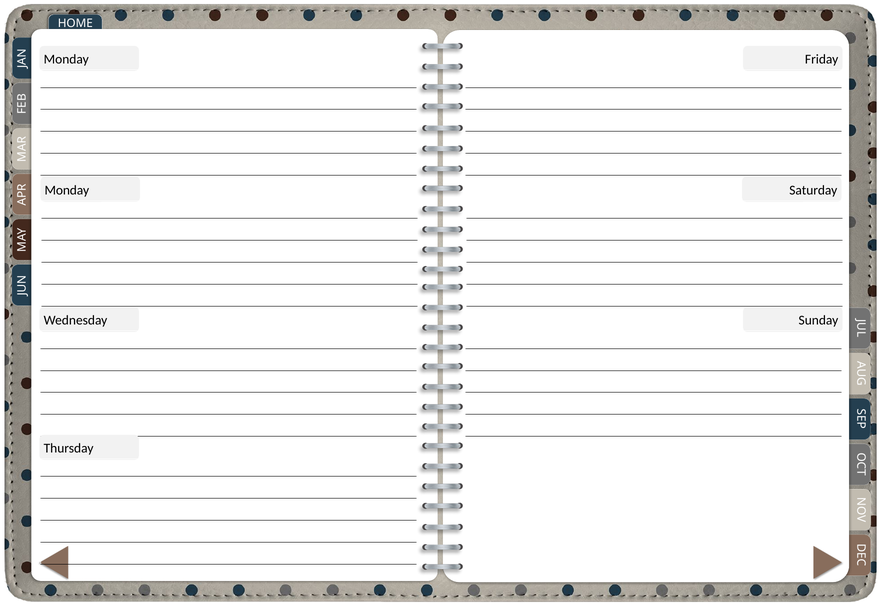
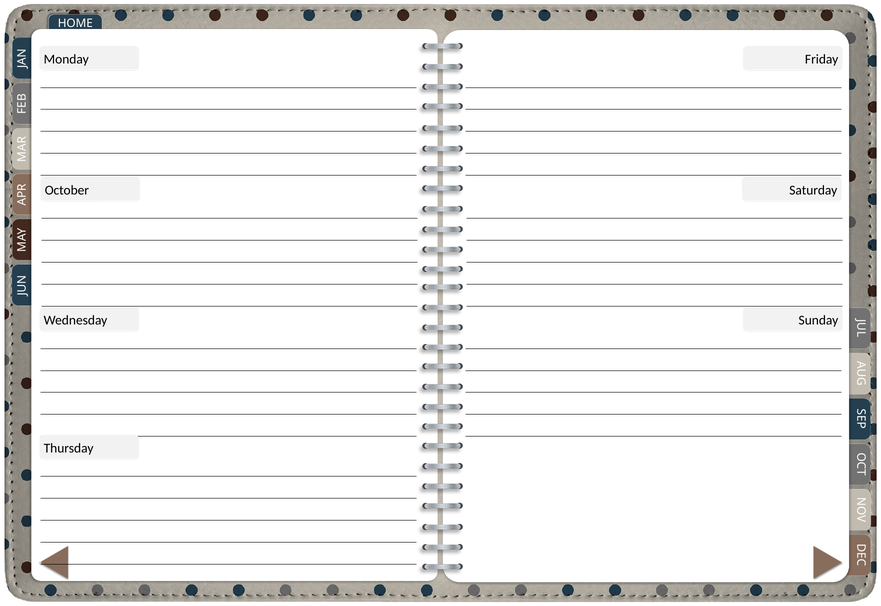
Monday at (67, 190): Monday -> October
